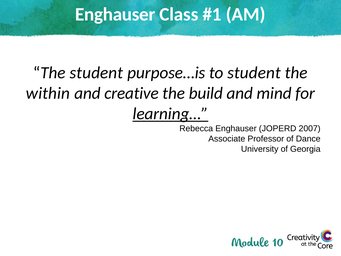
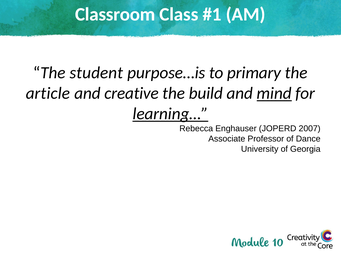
Enghauser at (115, 14): Enghauser -> Classroom
to student: student -> primary
within: within -> article
mind underline: none -> present
